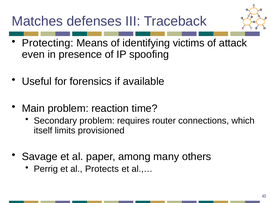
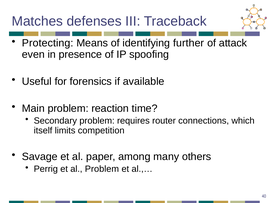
victims: victims -> further
provisioned: provisioned -> competition
al Protects: Protects -> Problem
